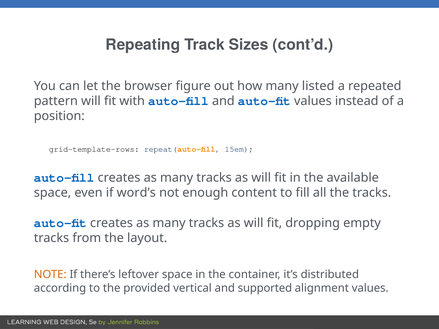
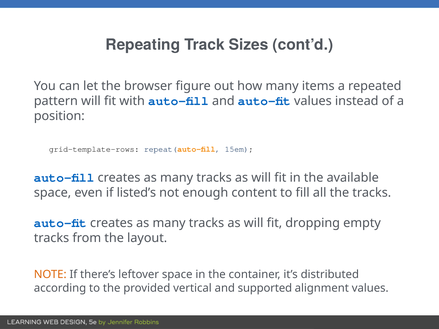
listed: listed -> items
word’s: word’s -> listed’s
